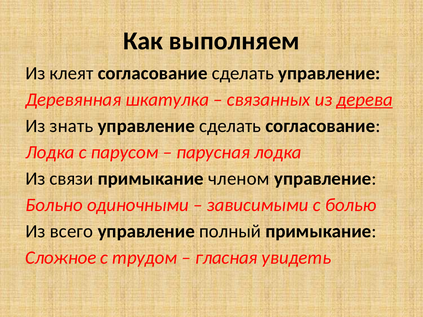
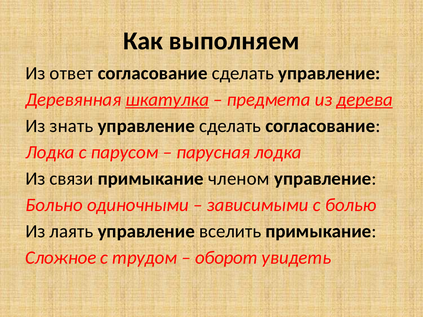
клеят: клеят -> ответ
шкатулка underline: none -> present
связанных: связанных -> предмета
всего: всего -> лаять
полный: полный -> вселить
гласная: гласная -> оборот
